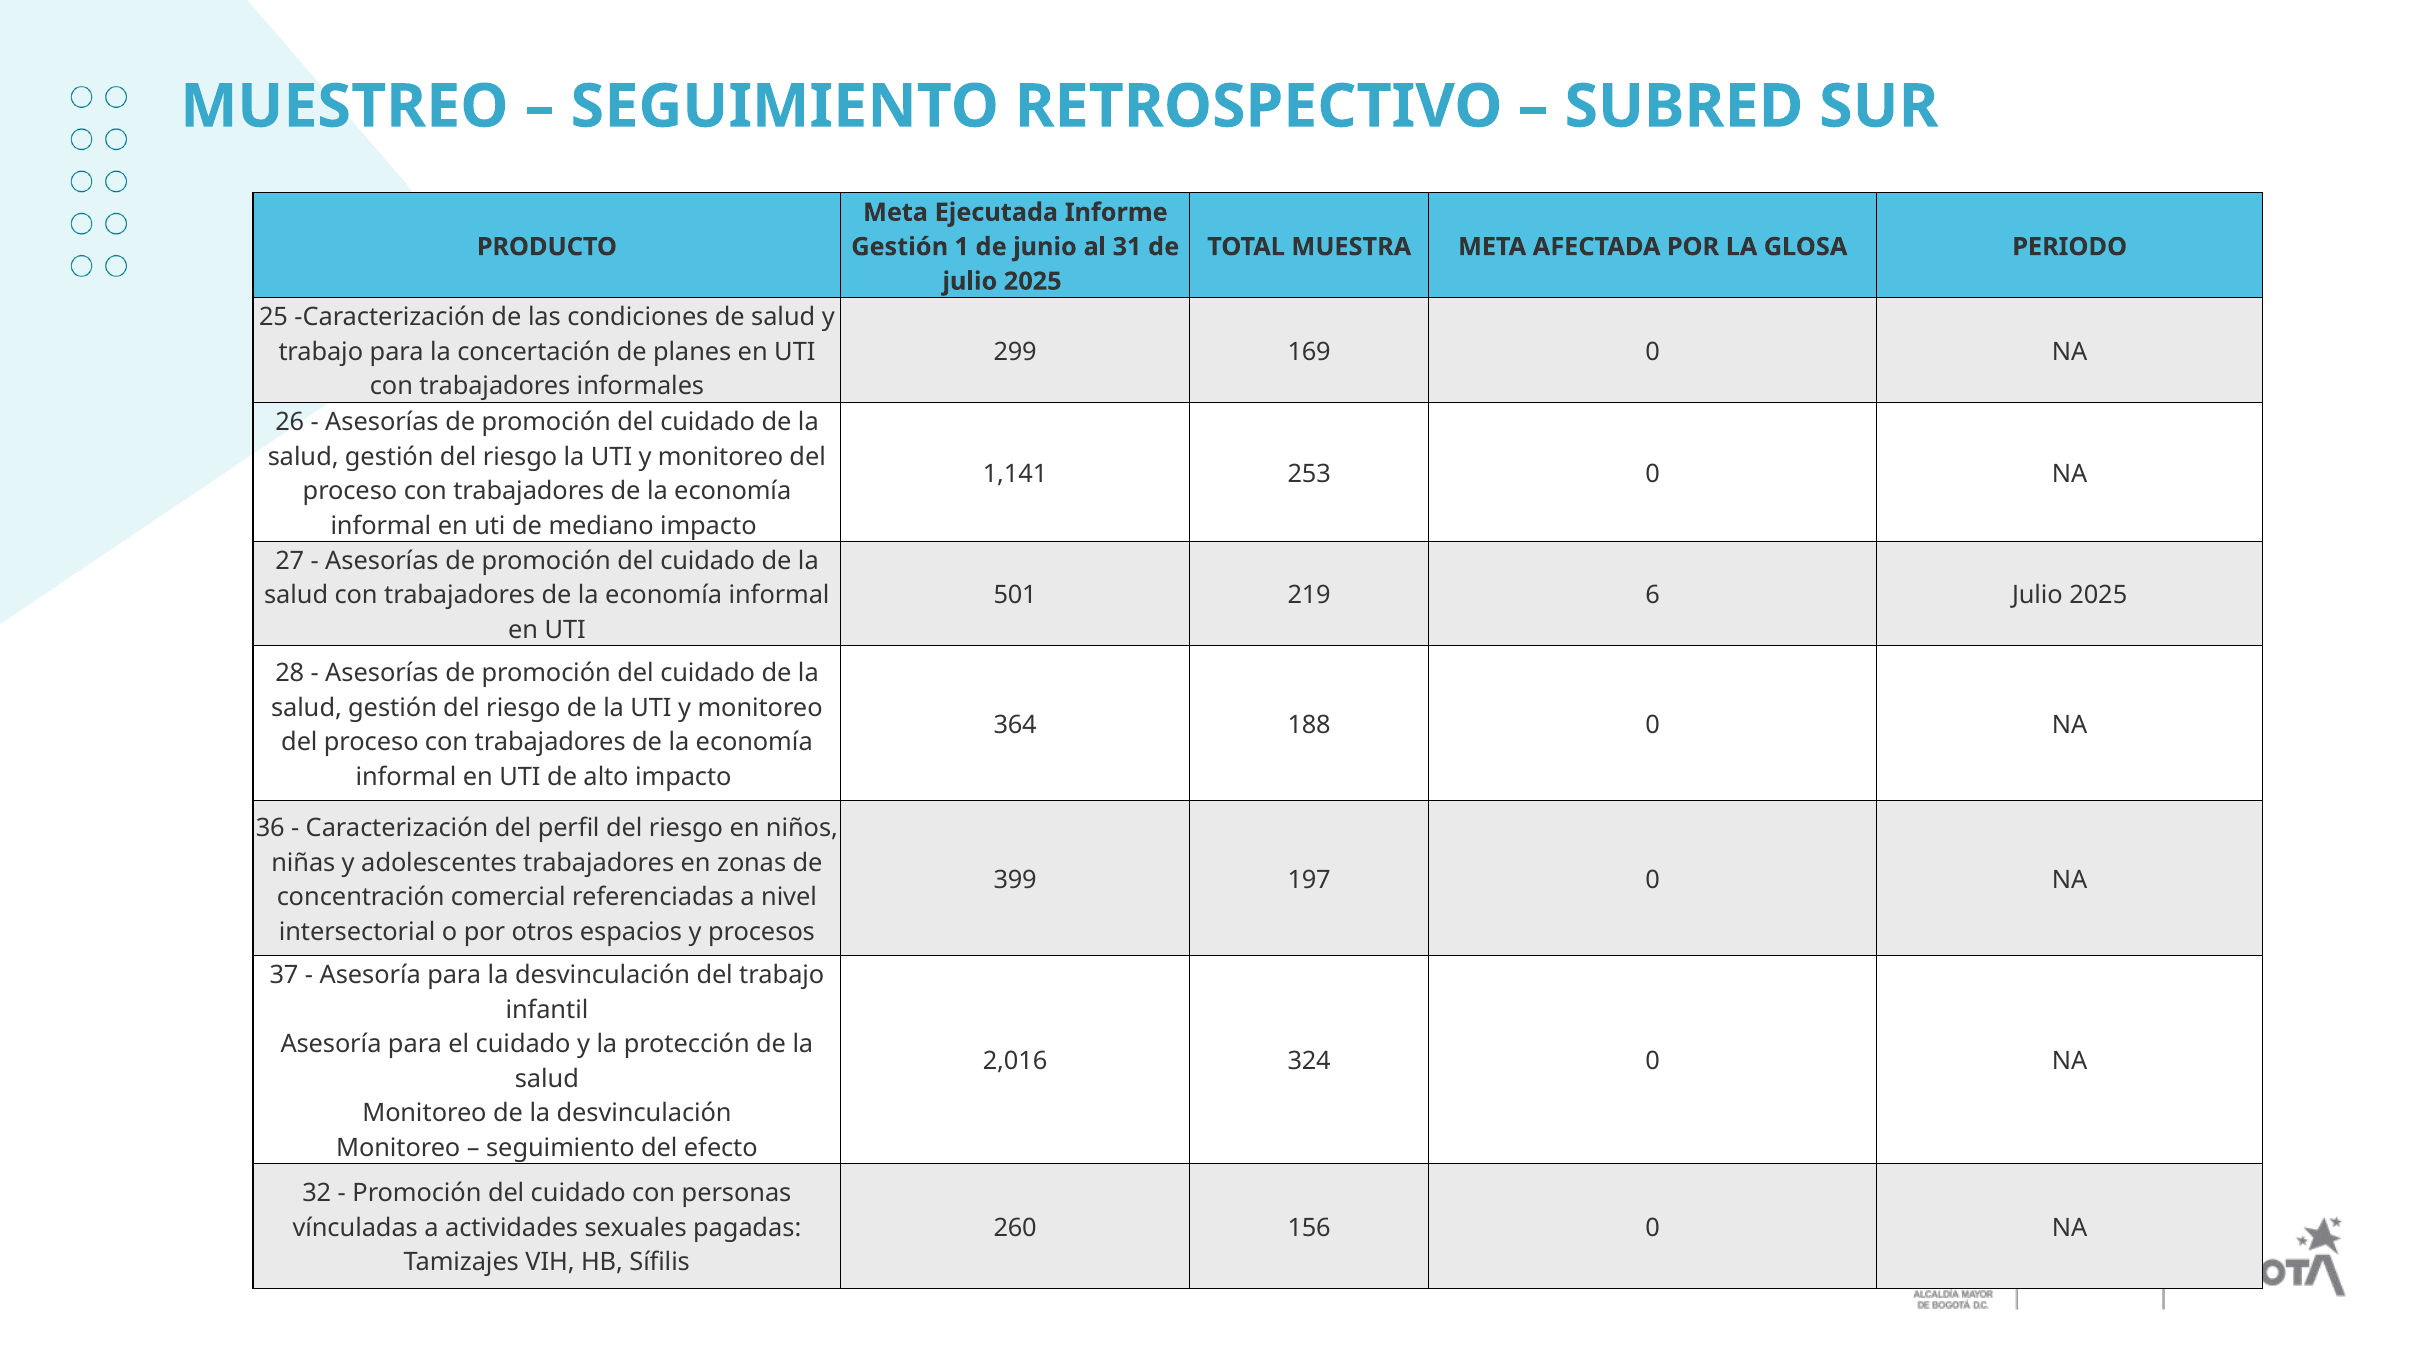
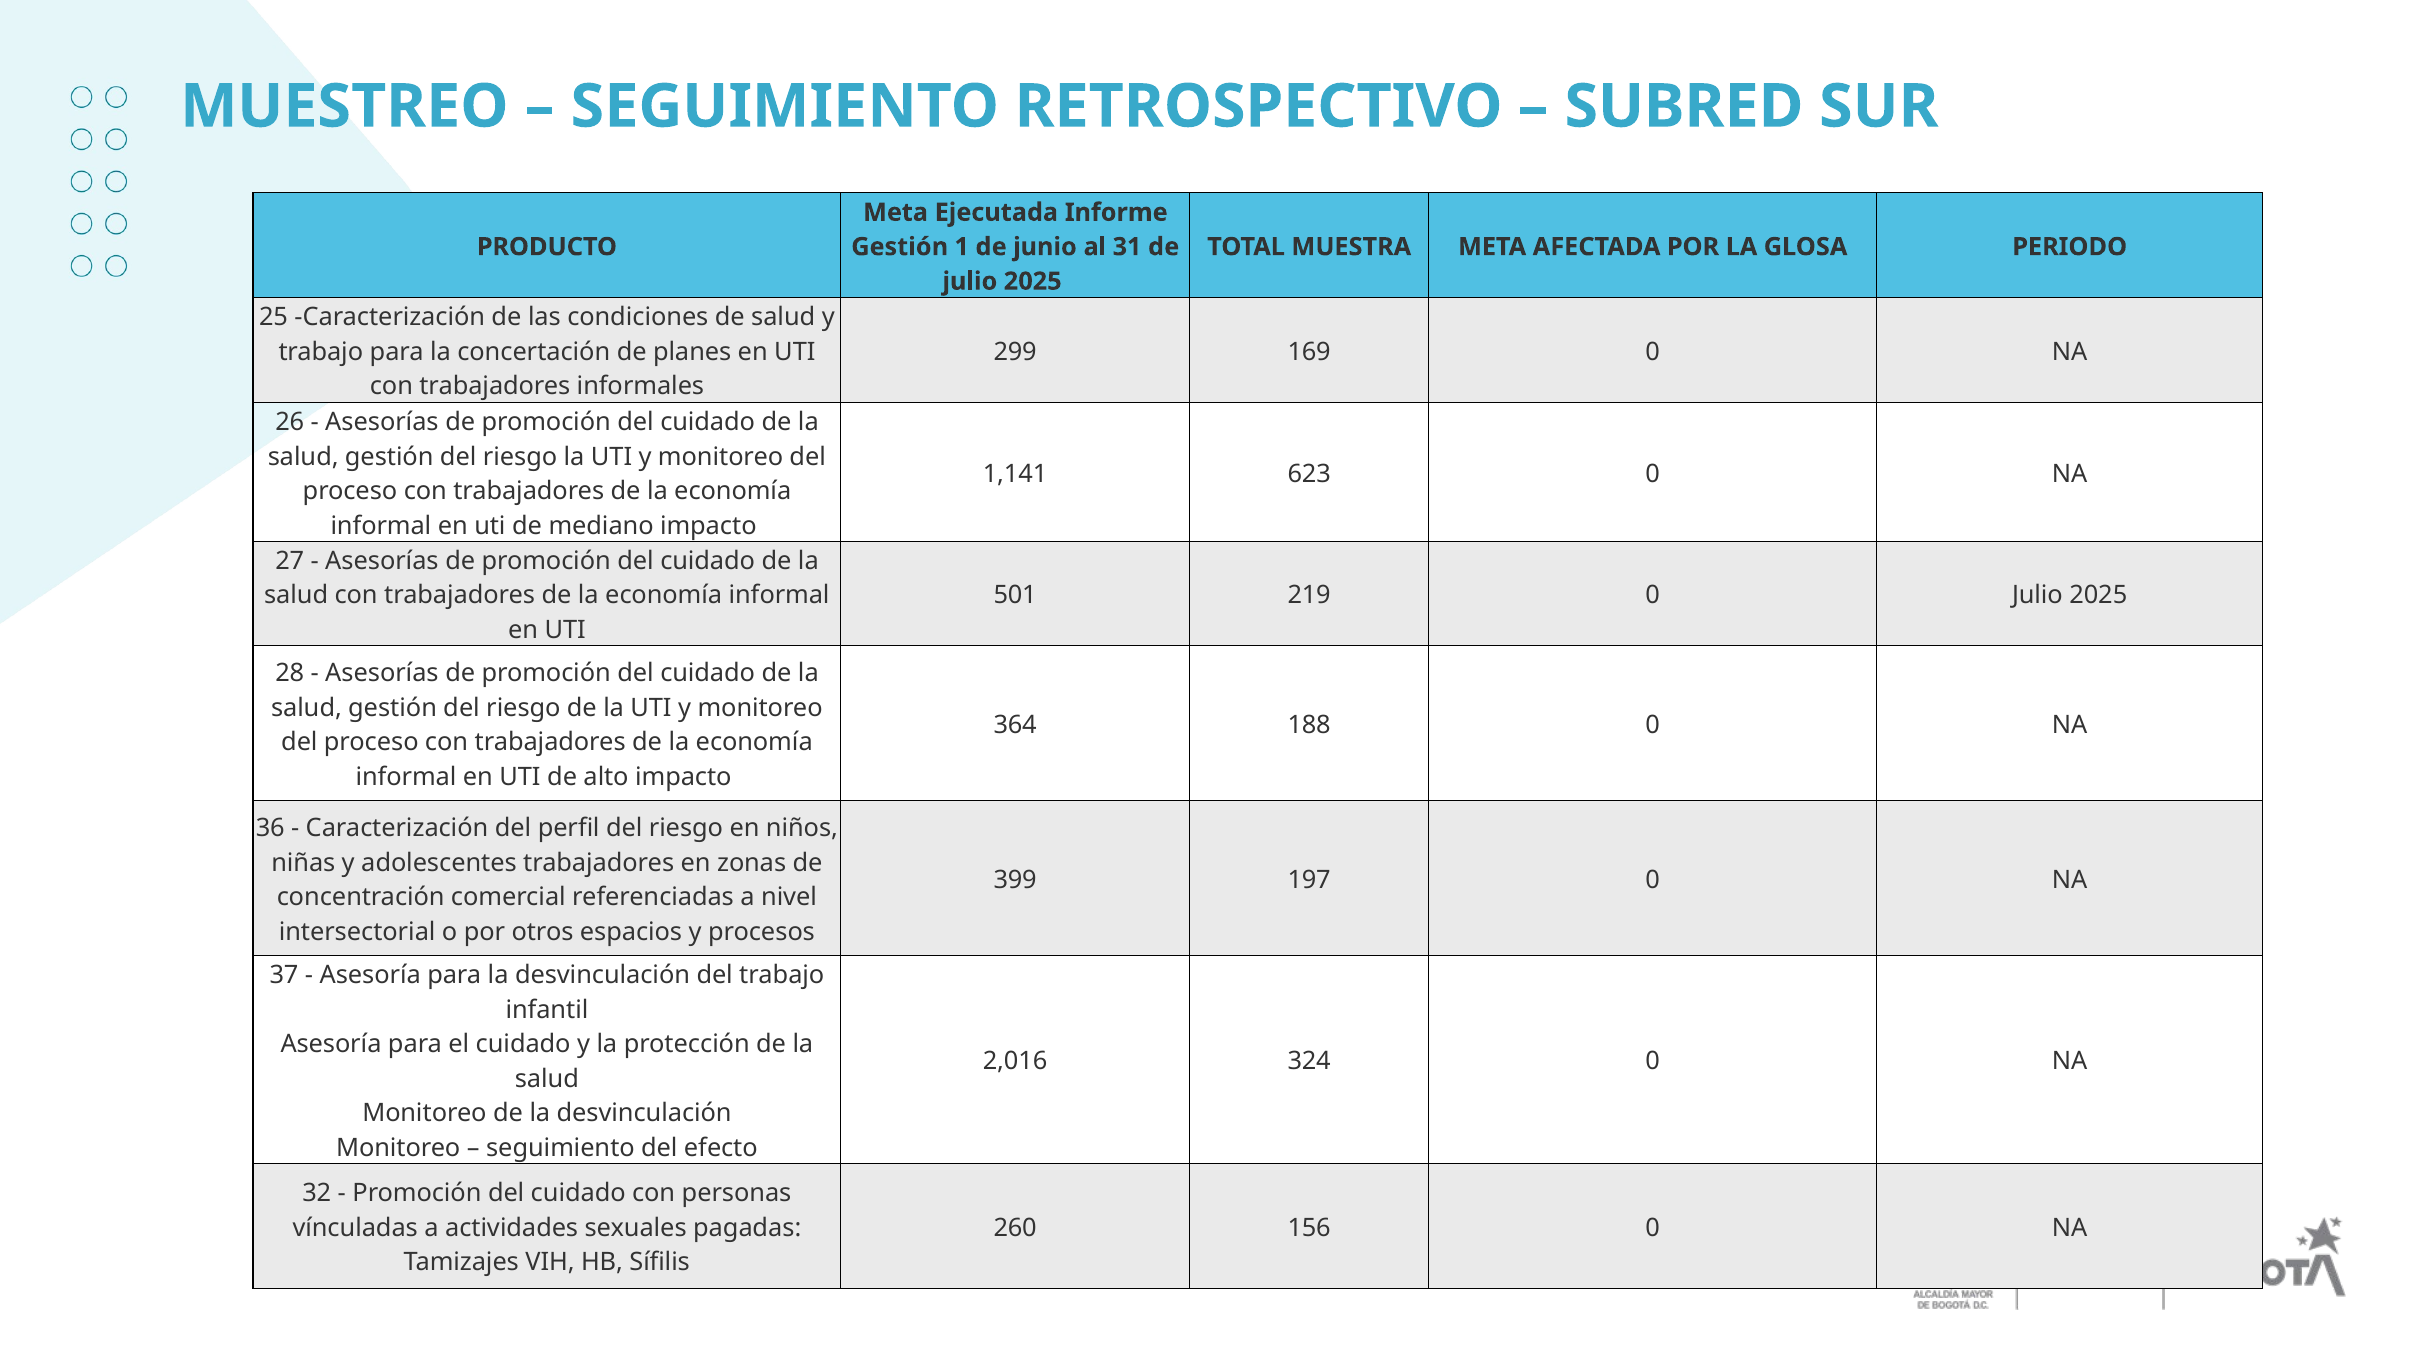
253: 253 -> 623
219 6: 6 -> 0
